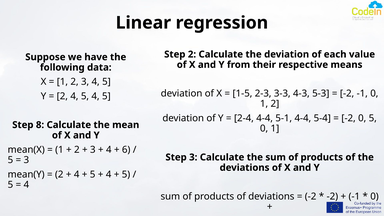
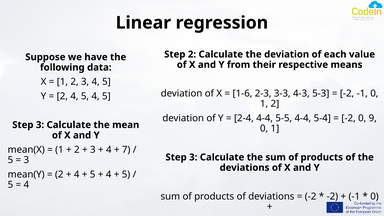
1-5: 1-5 -> 1-6
5-1: 5-1 -> 5-5
0 5: 5 -> 9
8 at (40, 125): 8 -> 3
6 at (126, 150): 6 -> 7
